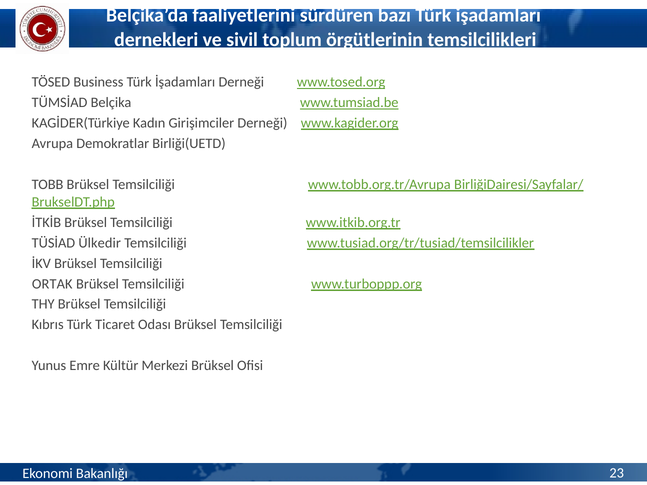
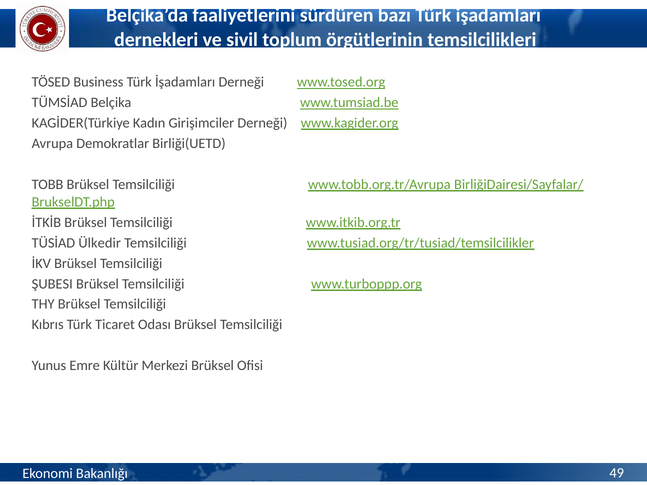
ORTAK: ORTAK -> ŞUBESI
23: 23 -> 49
